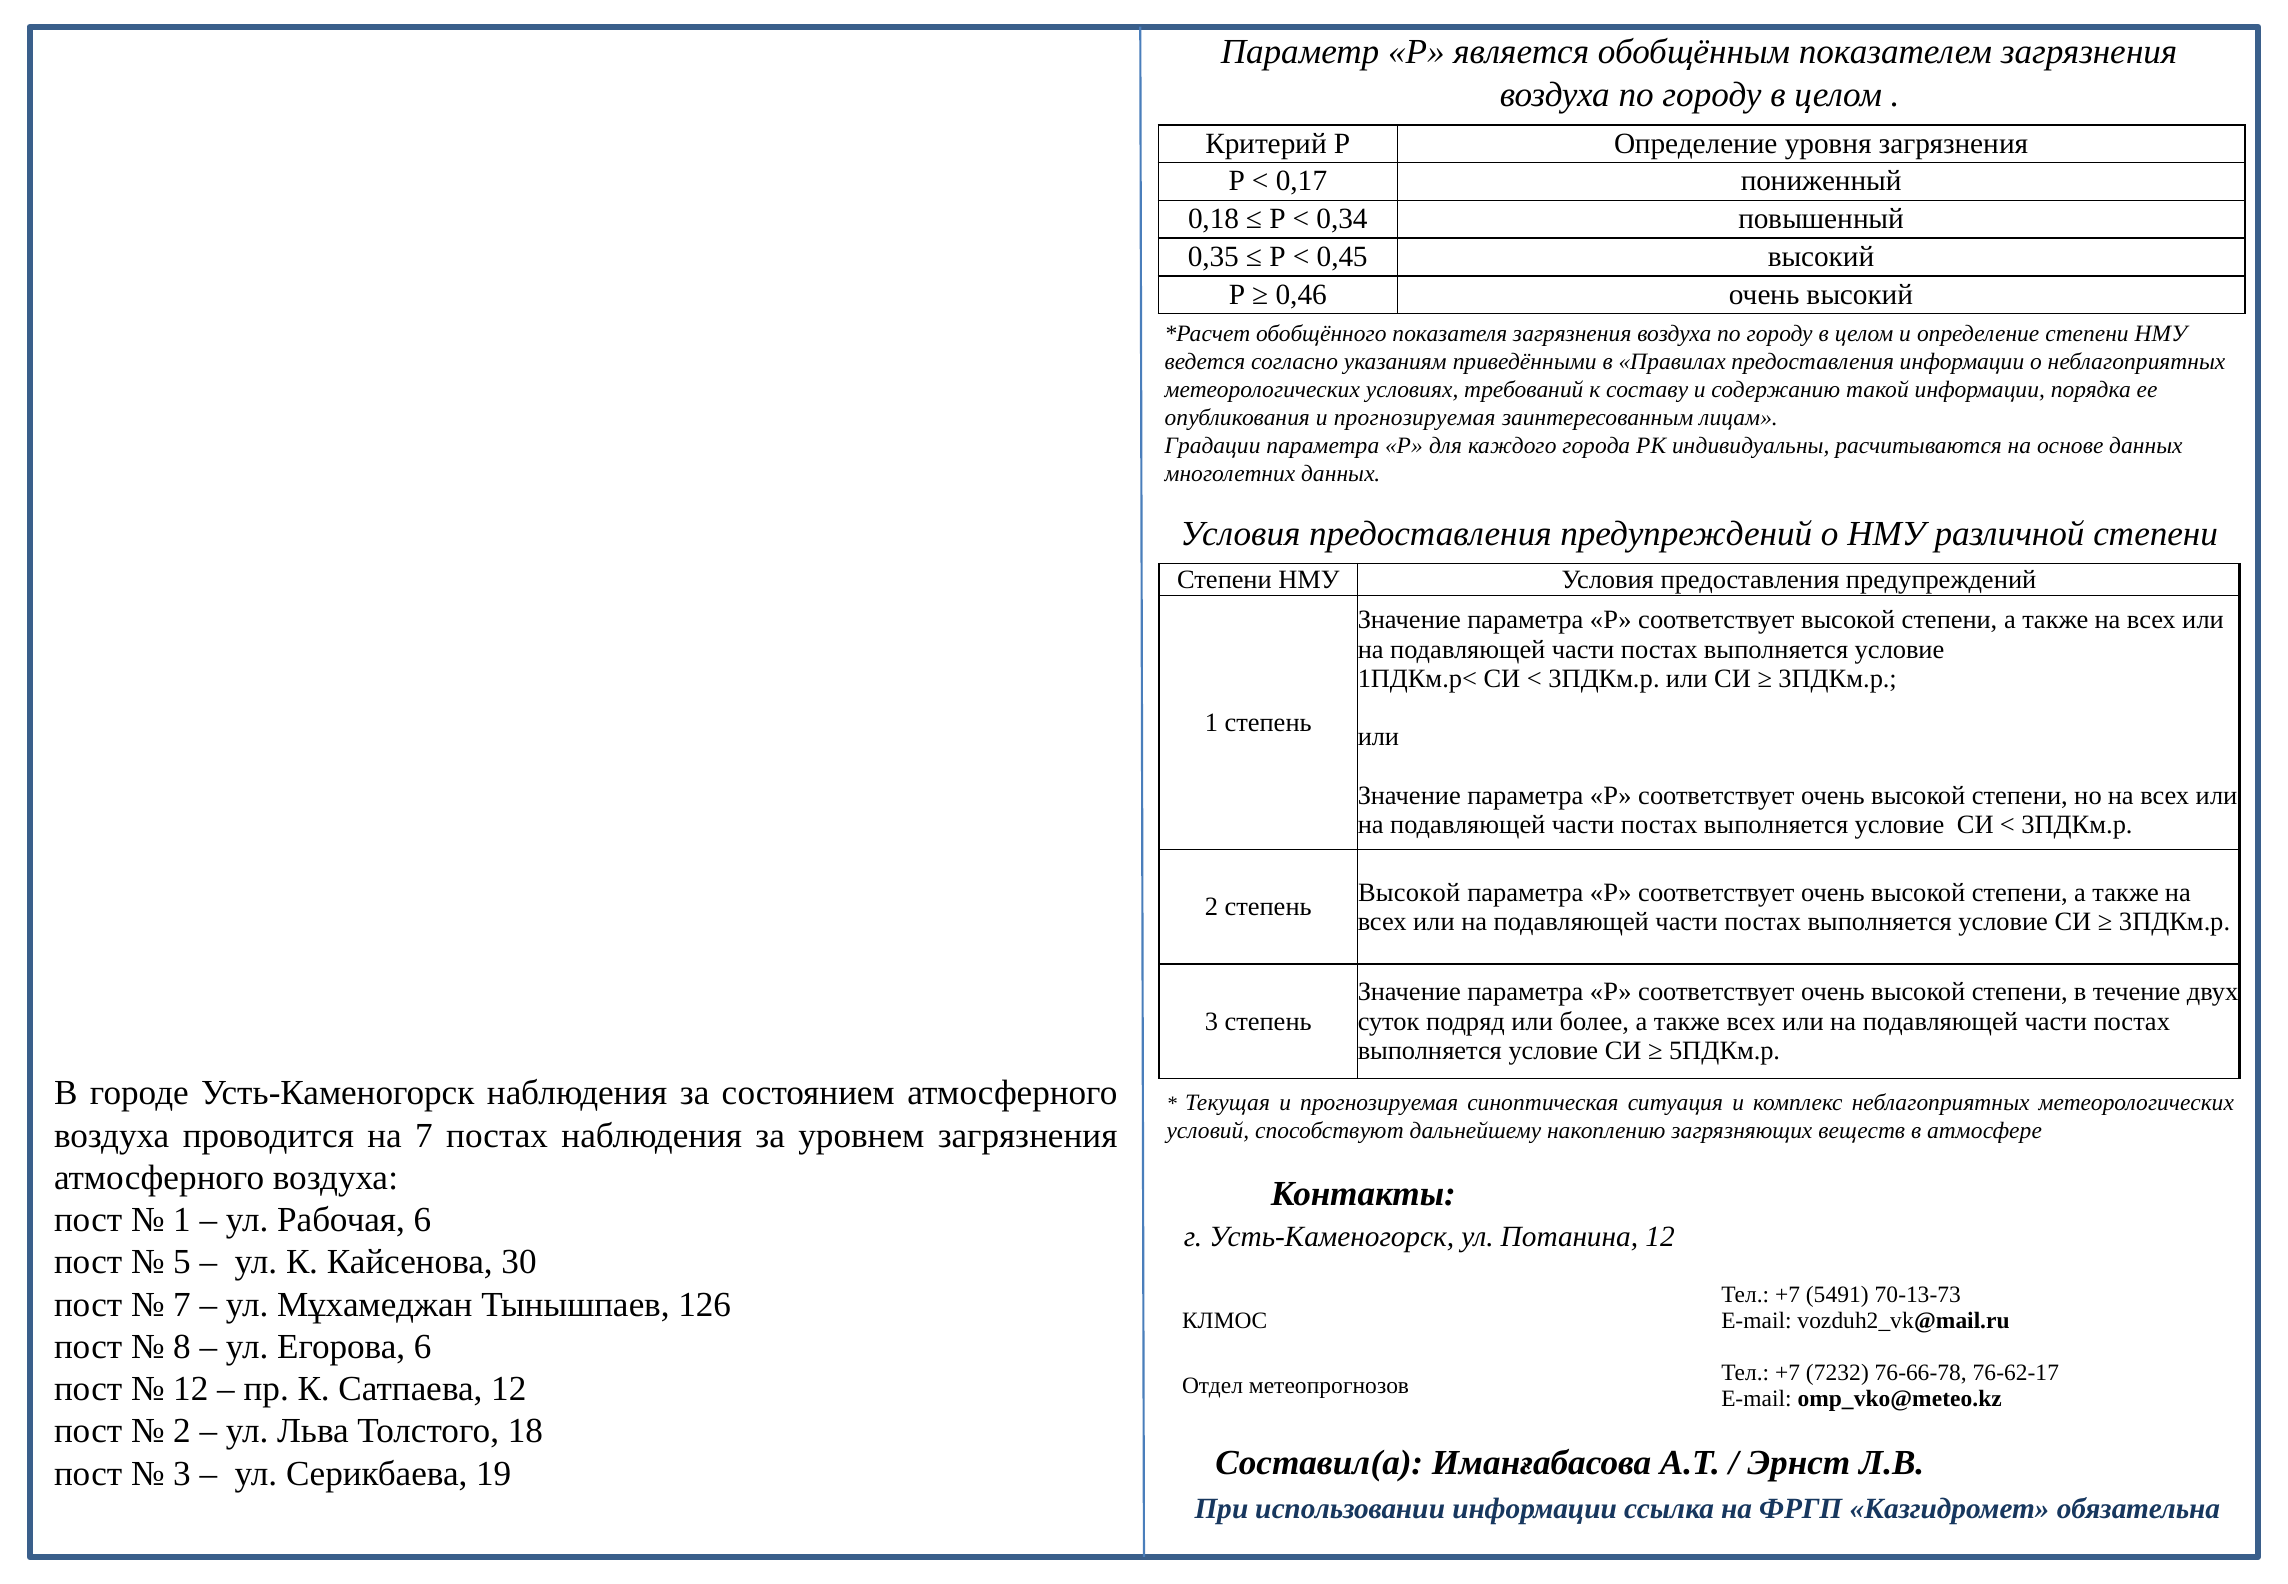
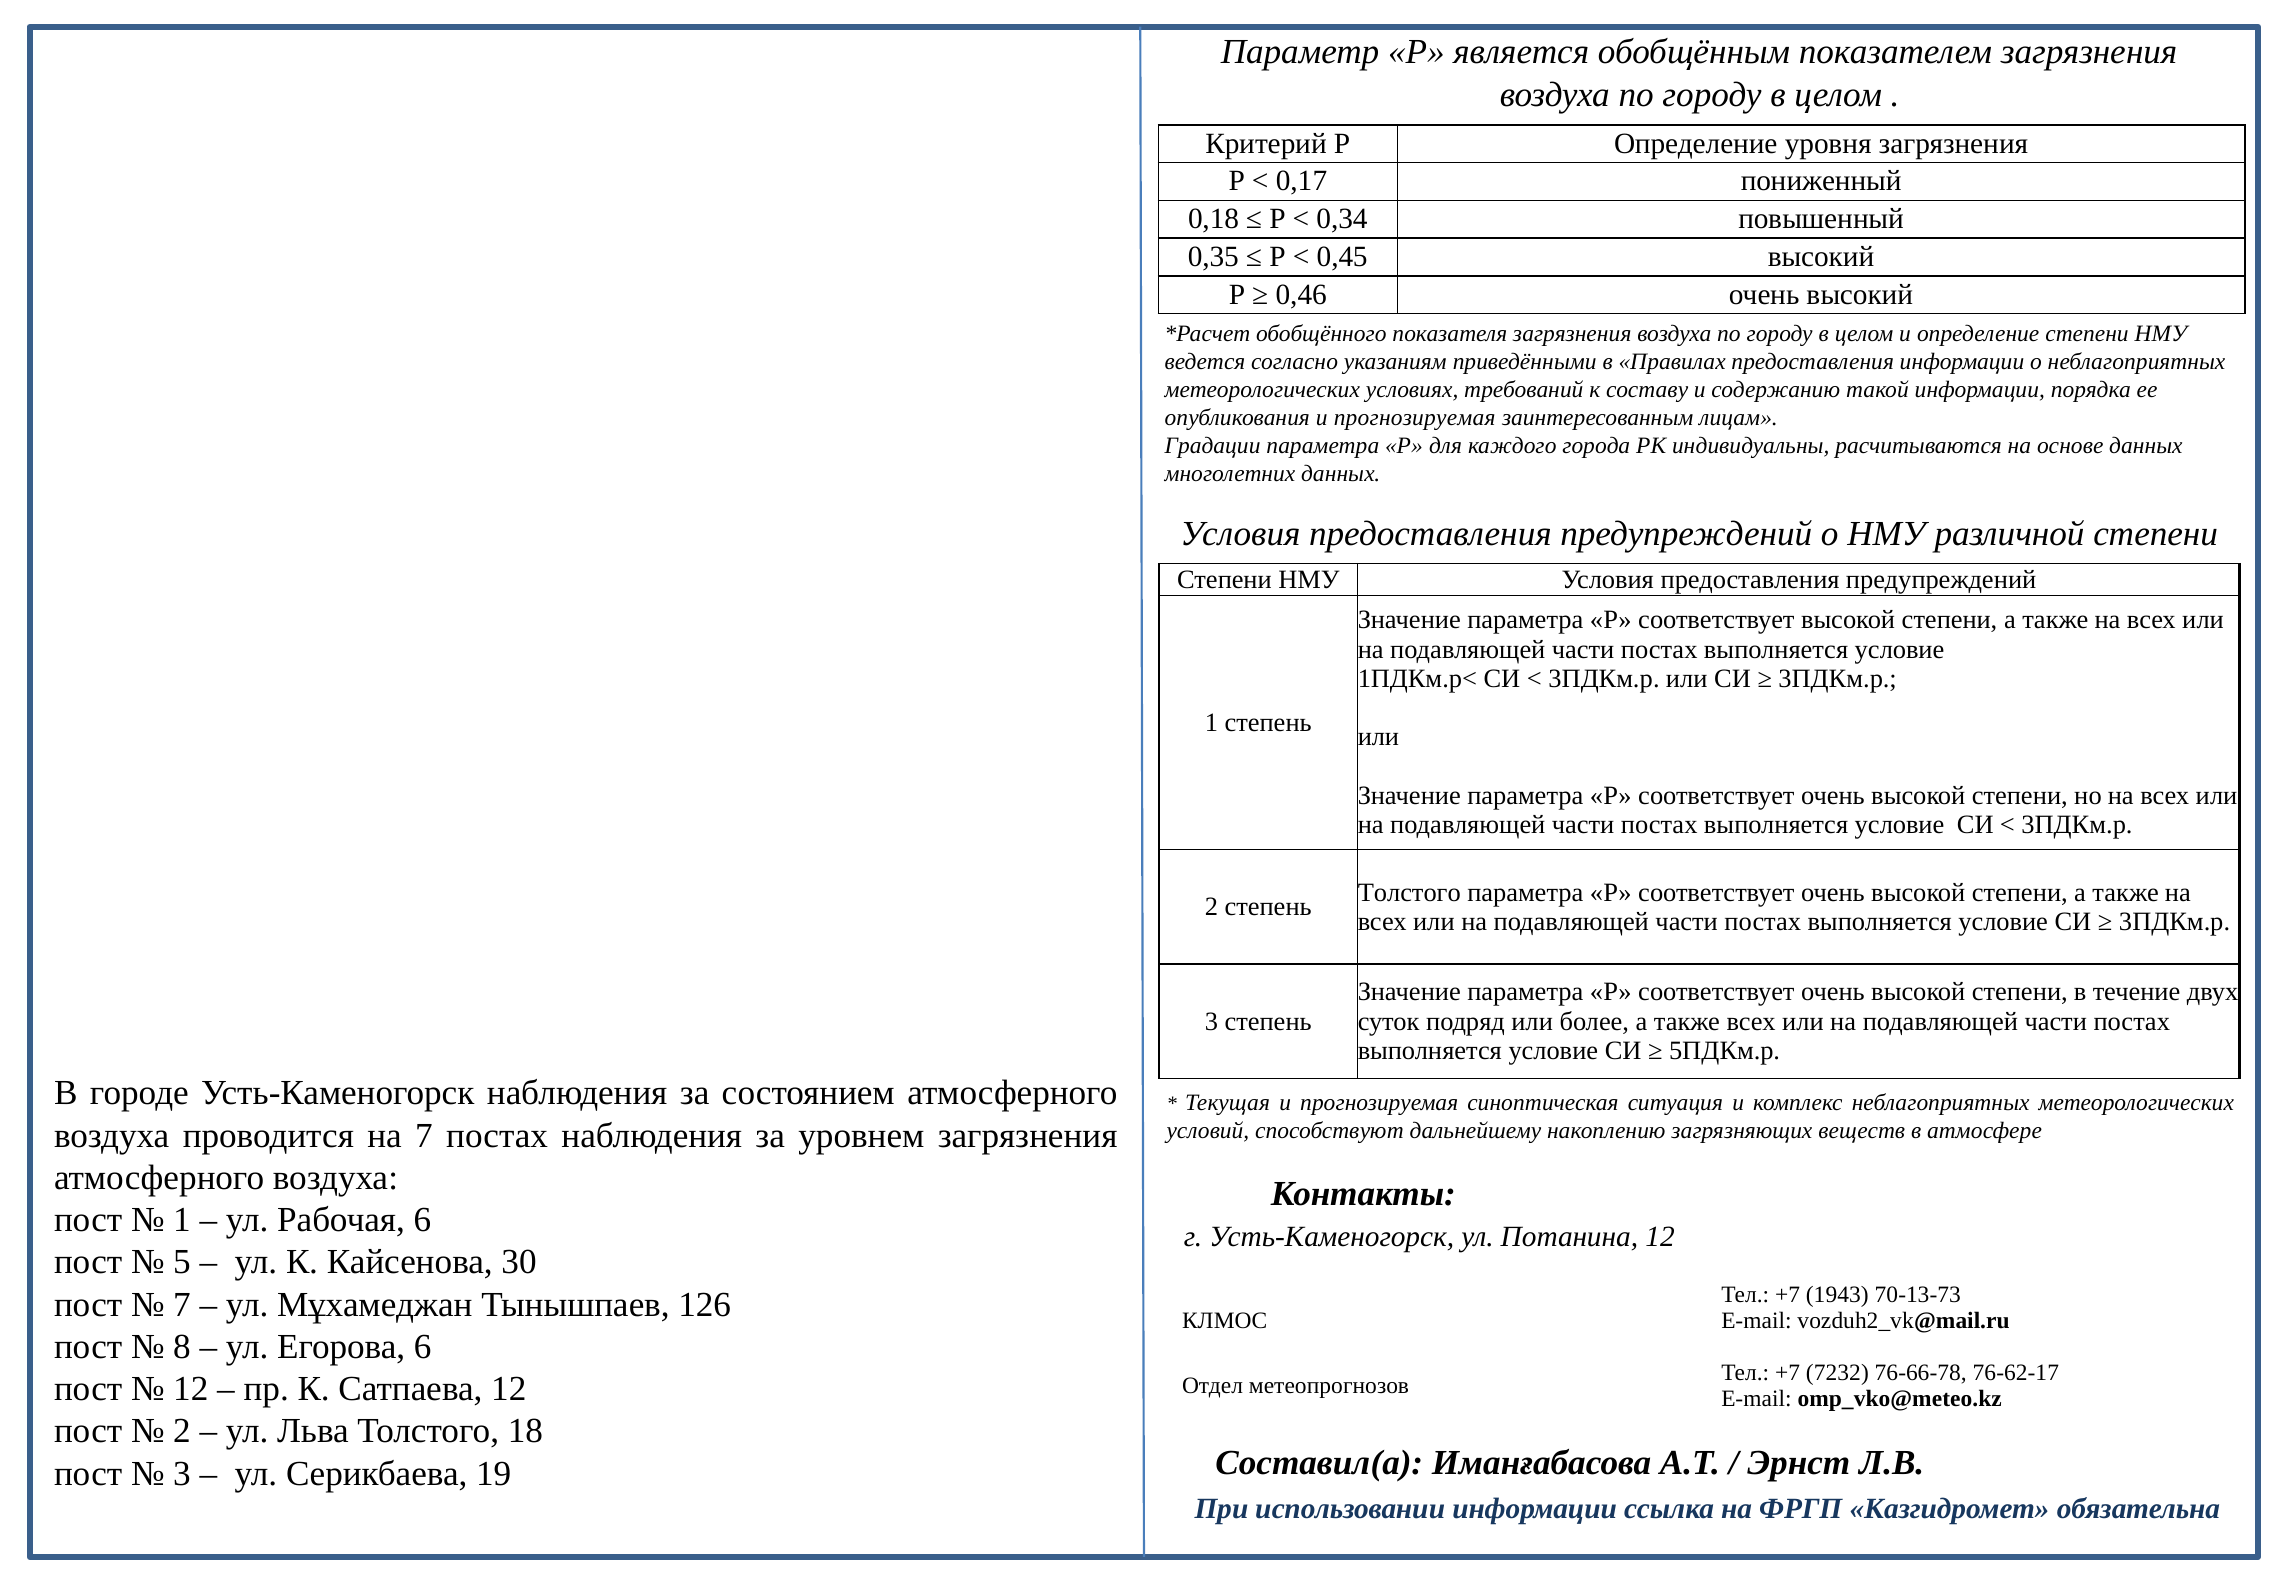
Высокой at (1409, 892): Высокой -> Толстого
5491: 5491 -> 1943
